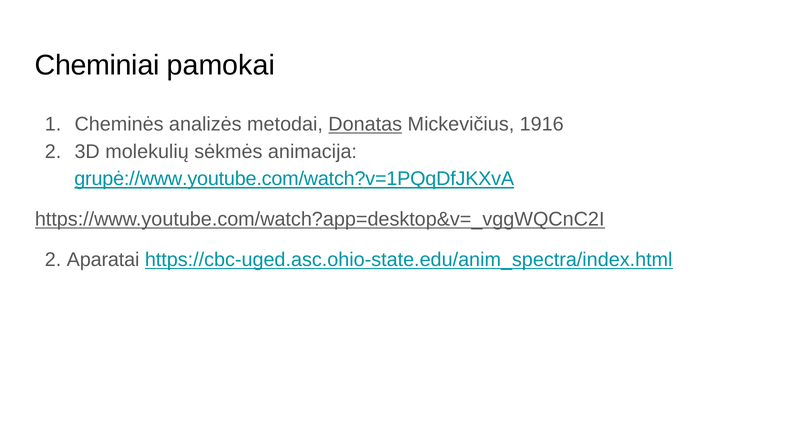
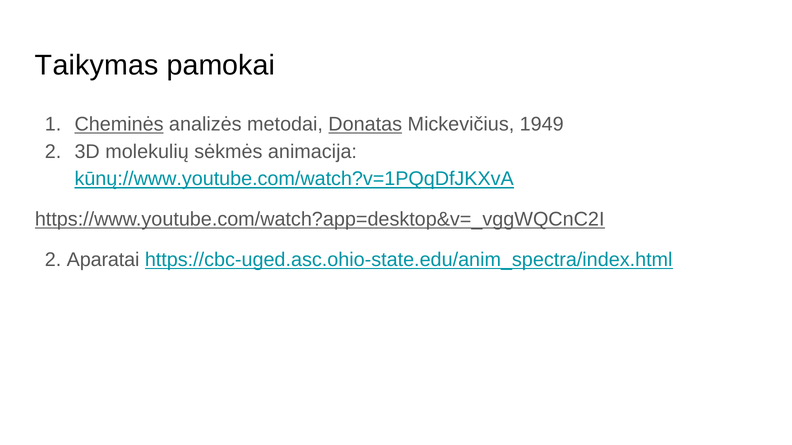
Cheminiai: Cheminiai -> Taikymas
Cheminės underline: none -> present
1916: 1916 -> 1949
grupė://www.youtube.com/watch?v=1PQqDfJKXvA: grupė://www.youtube.com/watch?v=1PQqDfJKXvA -> kūnų://www.youtube.com/watch?v=1PQqDfJKXvA
